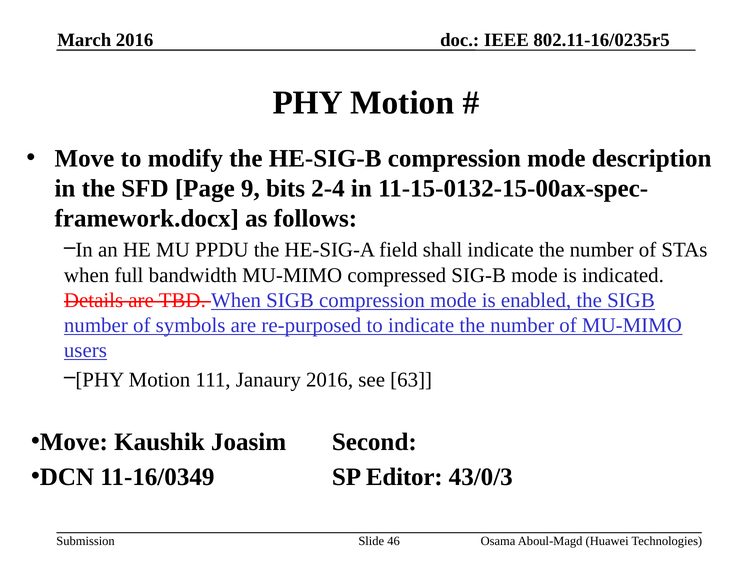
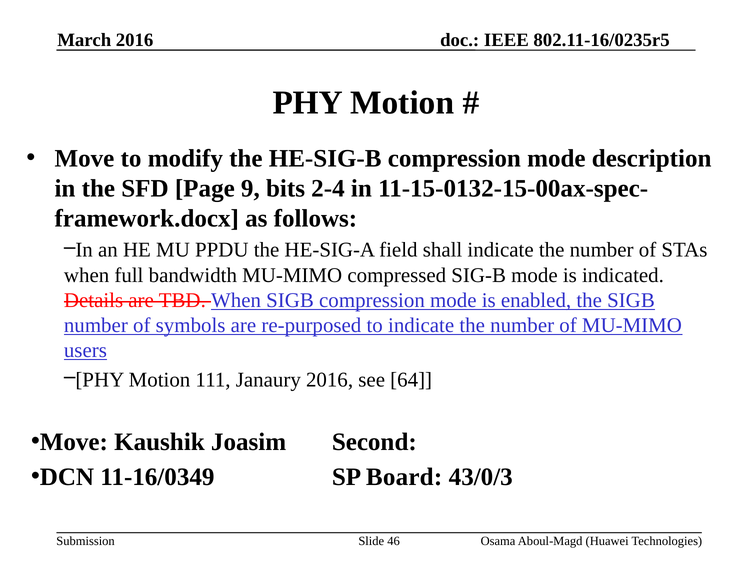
63: 63 -> 64
Editor: Editor -> Board
